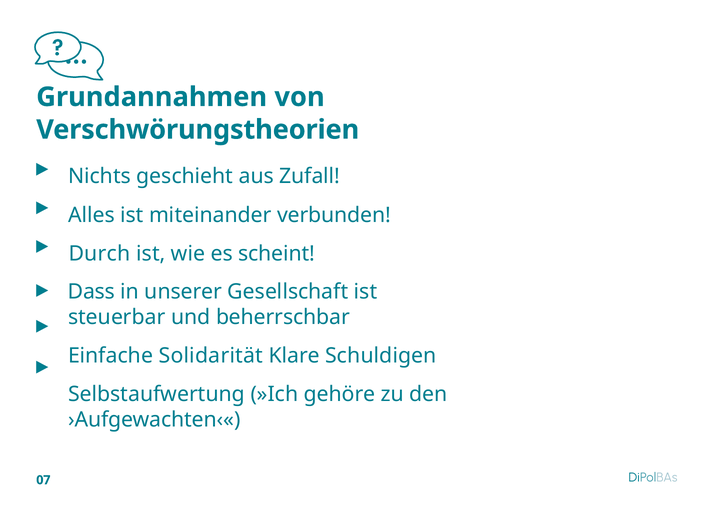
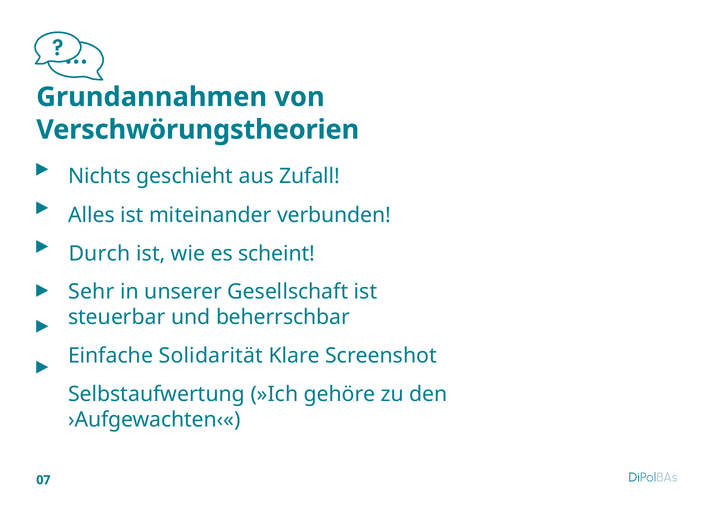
Dass: Dass -> Sehr
Schuldigen: Schuldigen -> Screenshot
